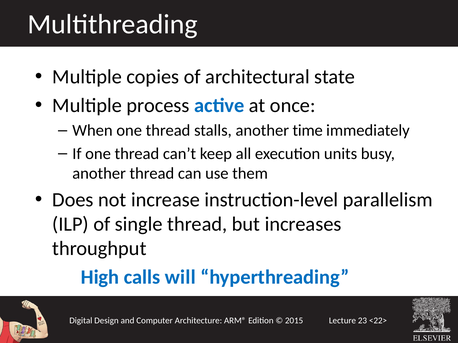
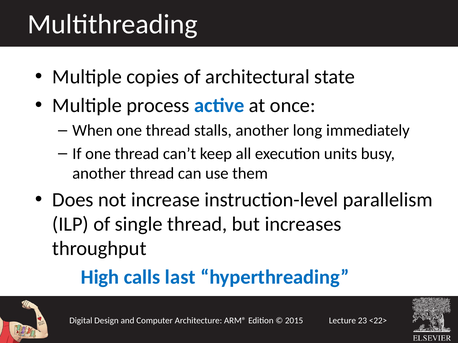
time: time -> long
will: will -> last
